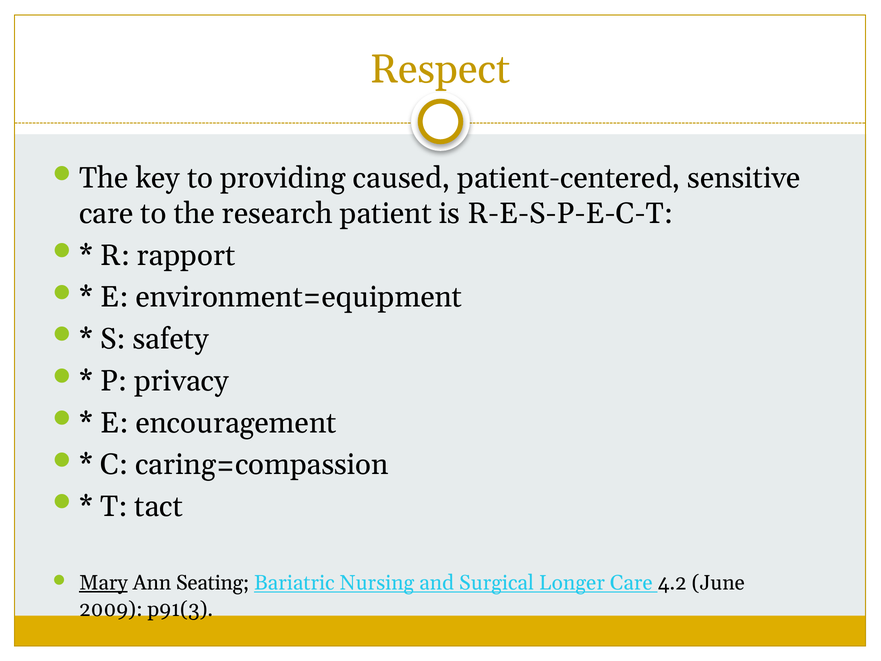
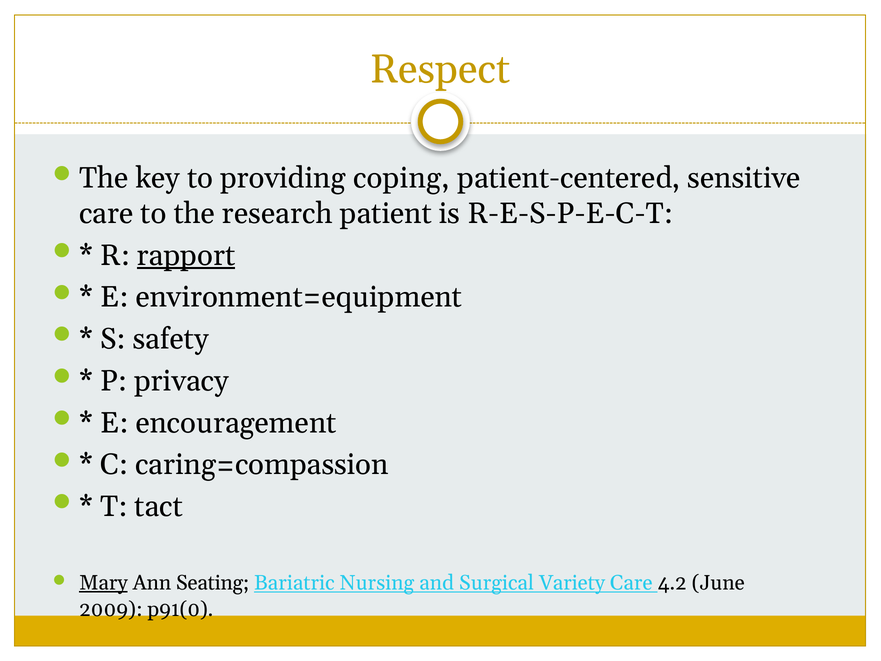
caused: caused -> coping
rapport underline: none -> present
Longer: Longer -> Variety
p91(3: p91(3 -> p91(0
